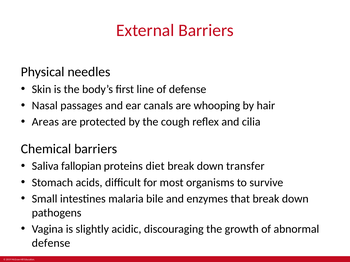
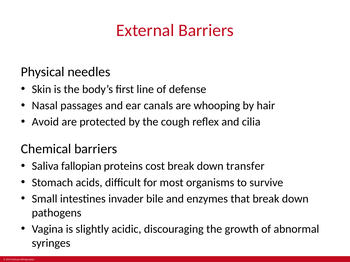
Areas: Areas -> Avoid
diet: diet -> cost
malaria: malaria -> invader
defense at (51, 243): defense -> syringes
